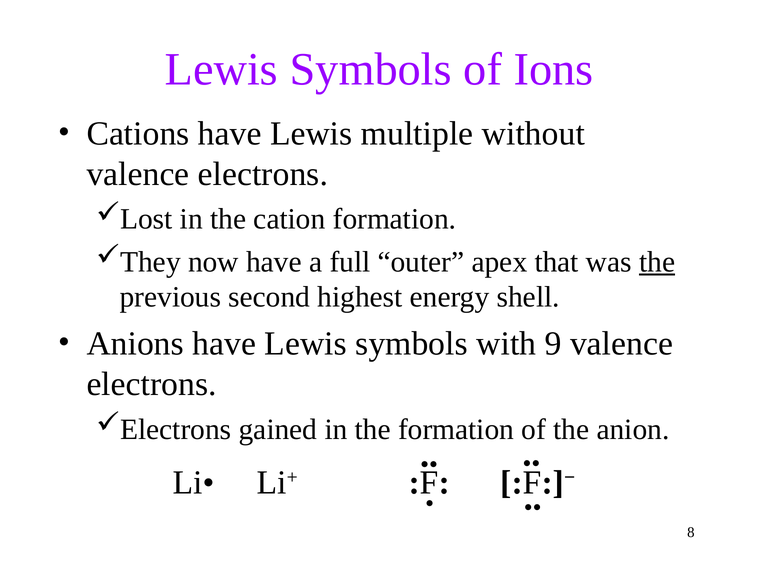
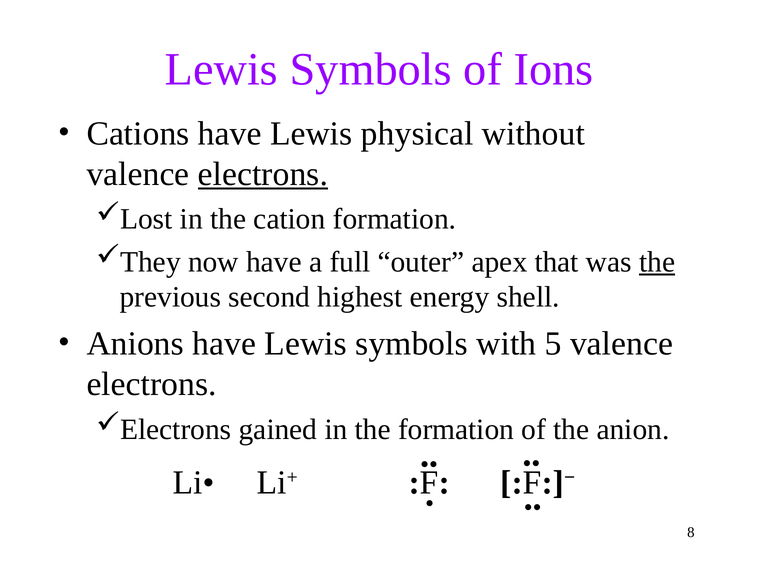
multiple: multiple -> physical
electrons at (263, 174) underline: none -> present
9: 9 -> 5
